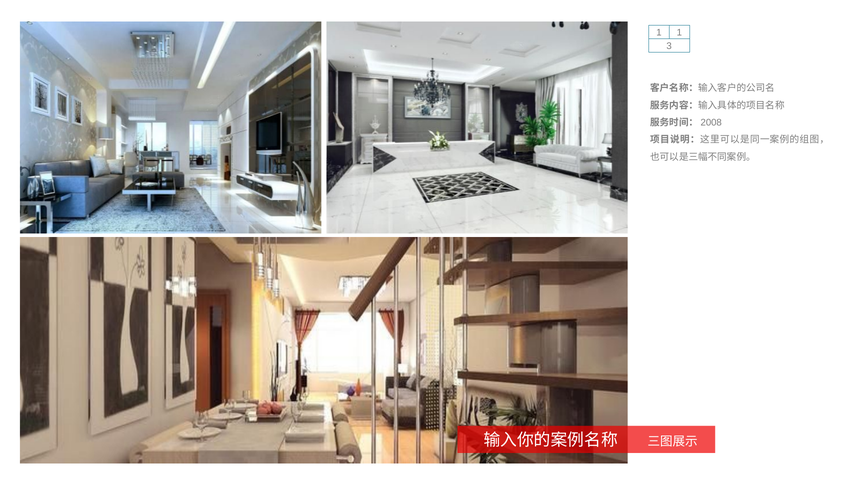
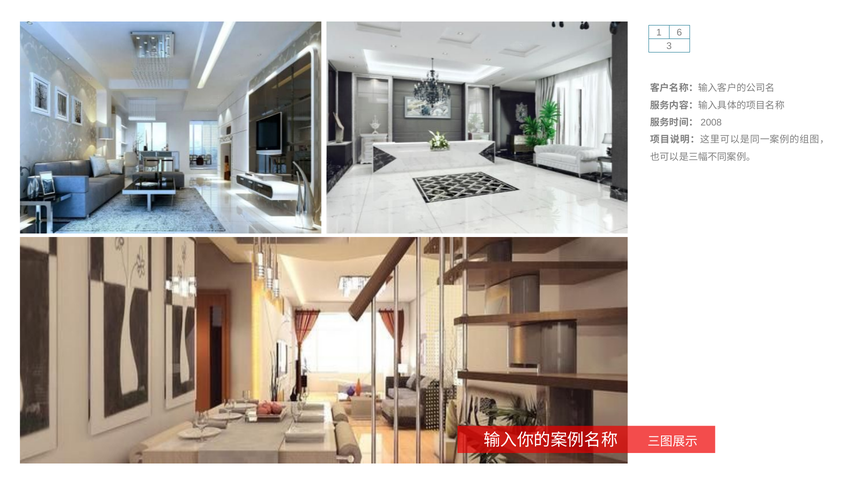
1 1: 1 -> 6
